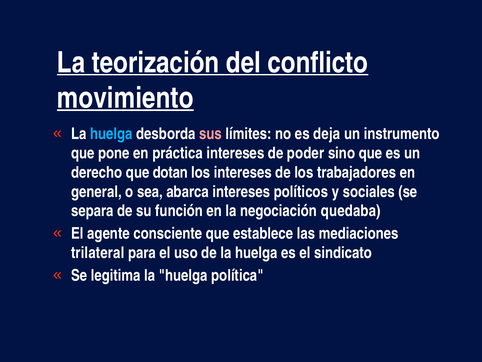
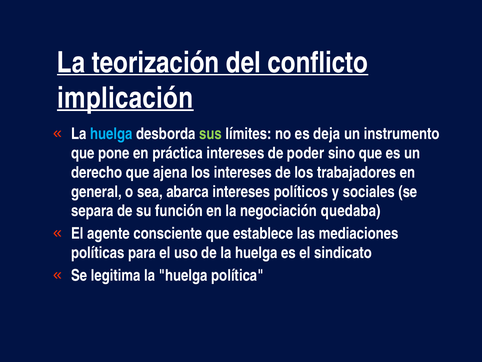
movimiento: movimiento -> implicación
sus colour: pink -> light green
dotan: dotan -> ajena
trilateral: trilateral -> políticas
